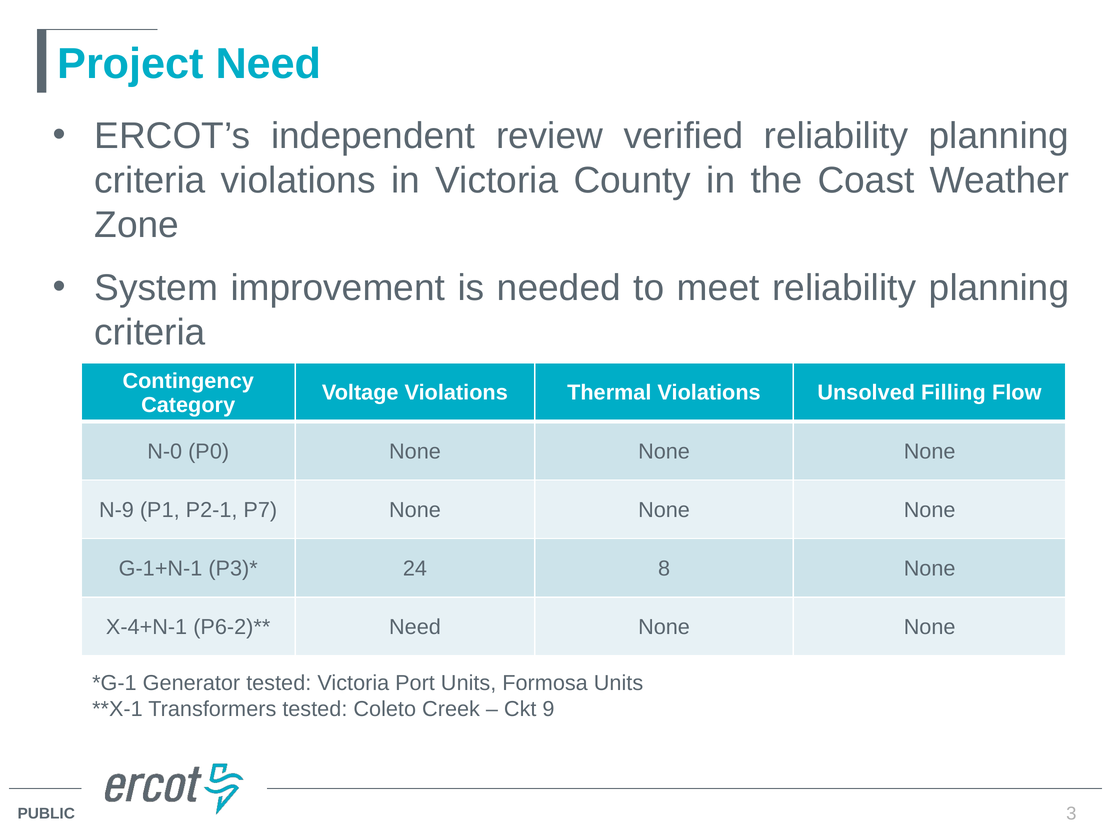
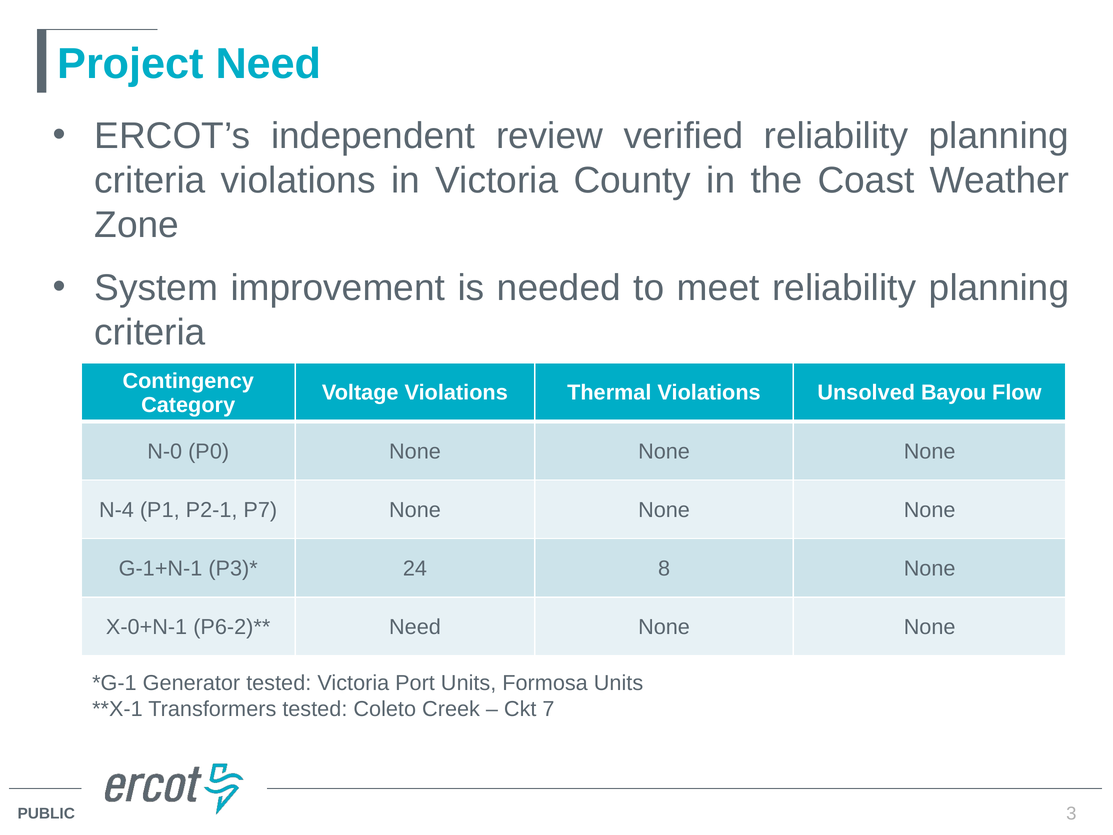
Filling: Filling -> Bayou
N-9: N-9 -> N-4
X-4+N-1: X-4+N-1 -> X-0+N-1
9: 9 -> 7
